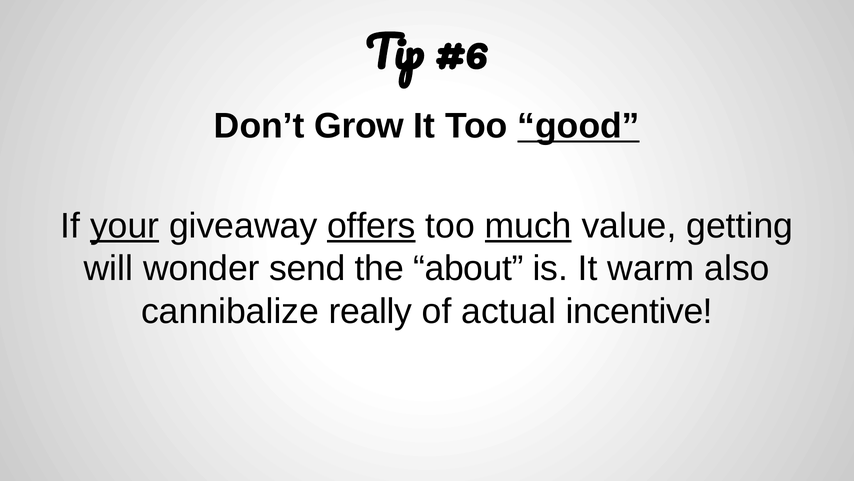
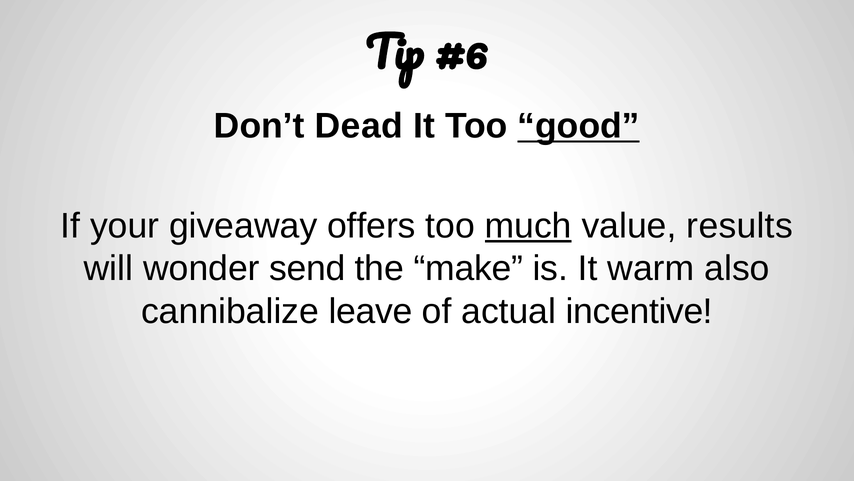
Grow: Grow -> Dead
your underline: present -> none
offers underline: present -> none
getting: getting -> results
about: about -> make
really: really -> leave
